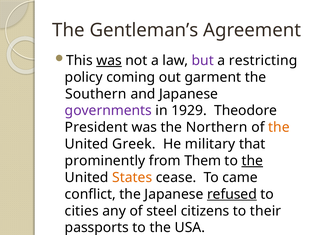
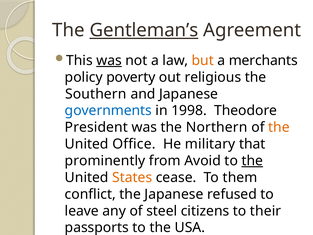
Gentleman’s underline: none -> present
but colour: purple -> orange
restricting: restricting -> merchants
coming: coming -> poverty
garment: garment -> religious
governments colour: purple -> blue
1929: 1929 -> 1998
Greek: Greek -> Office
Them: Them -> Avoid
came: came -> them
refused underline: present -> none
cities: cities -> leave
